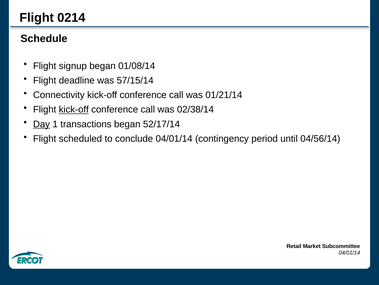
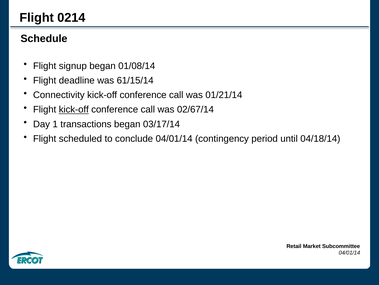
57/15/14: 57/15/14 -> 61/15/14
02/38/14: 02/38/14 -> 02/67/14
Day underline: present -> none
52/17/14: 52/17/14 -> 03/17/14
04/56/14: 04/56/14 -> 04/18/14
